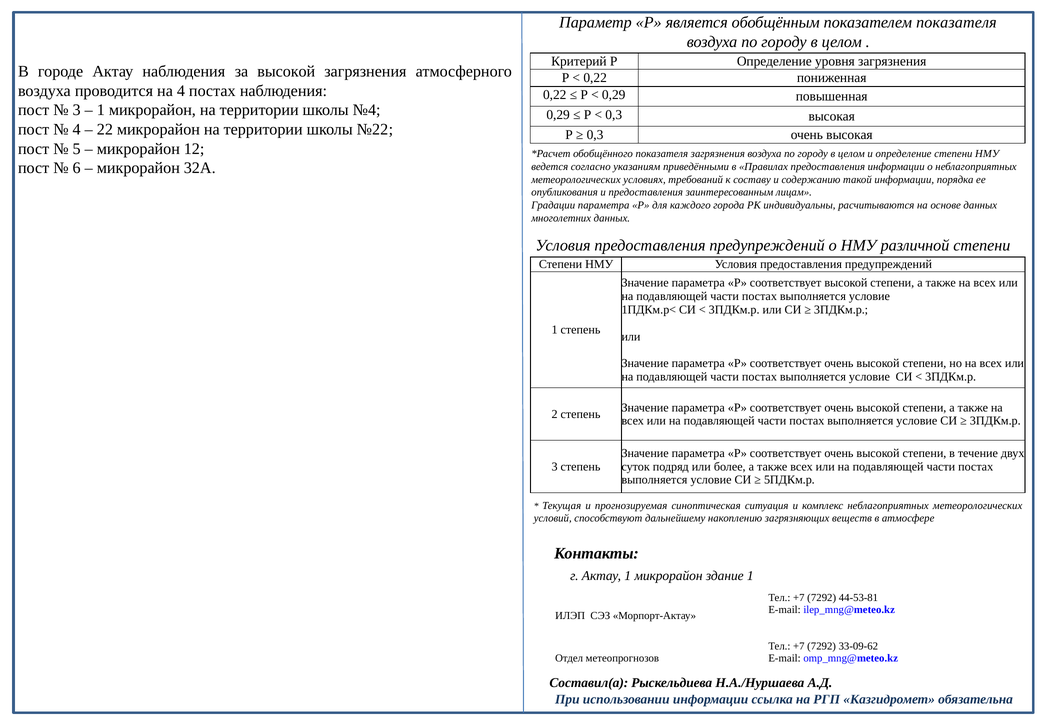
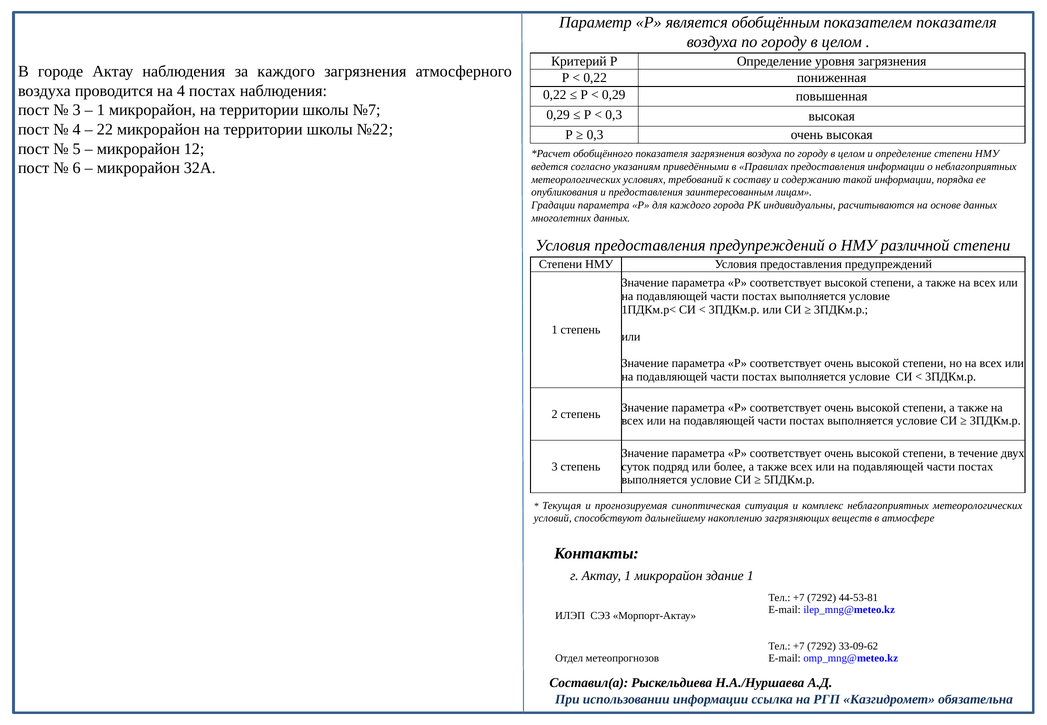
за высокой: высокой -> каждого
№4: №4 -> №7
